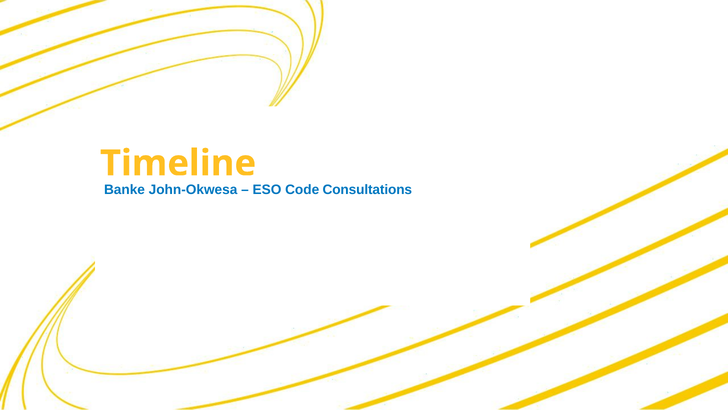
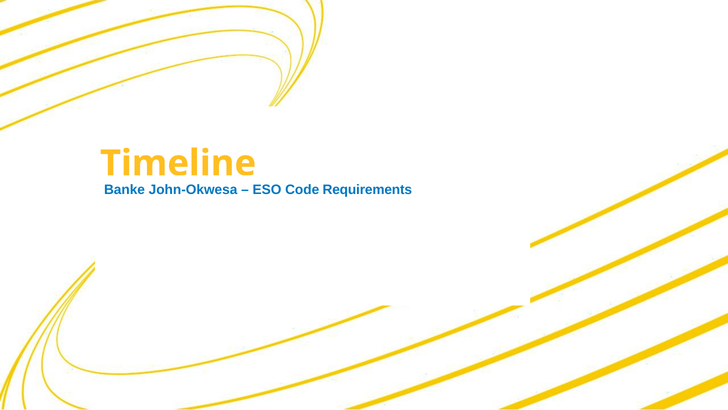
Consultations: Consultations -> Requirements
